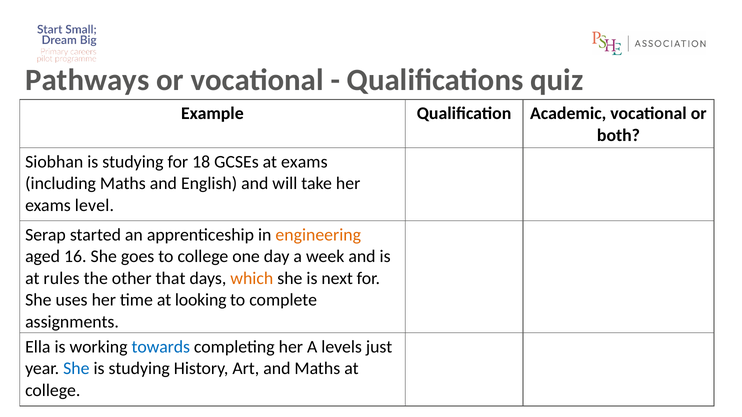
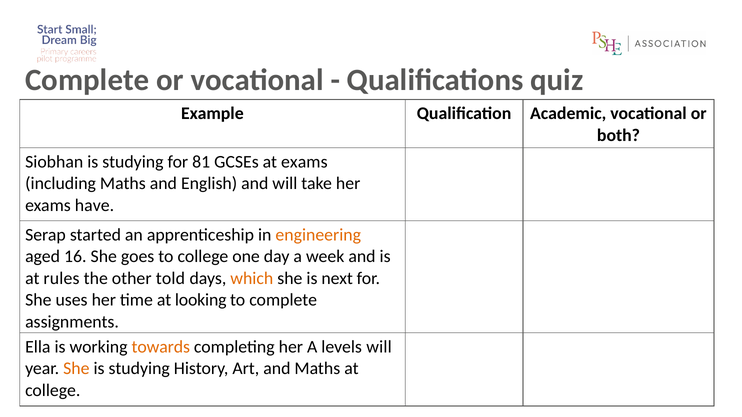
Pathways at (87, 80): Pathways -> Complete
18: 18 -> 81
level: level -> have
that: that -> told
towards colour: blue -> orange
levels just: just -> will
She at (76, 369) colour: blue -> orange
